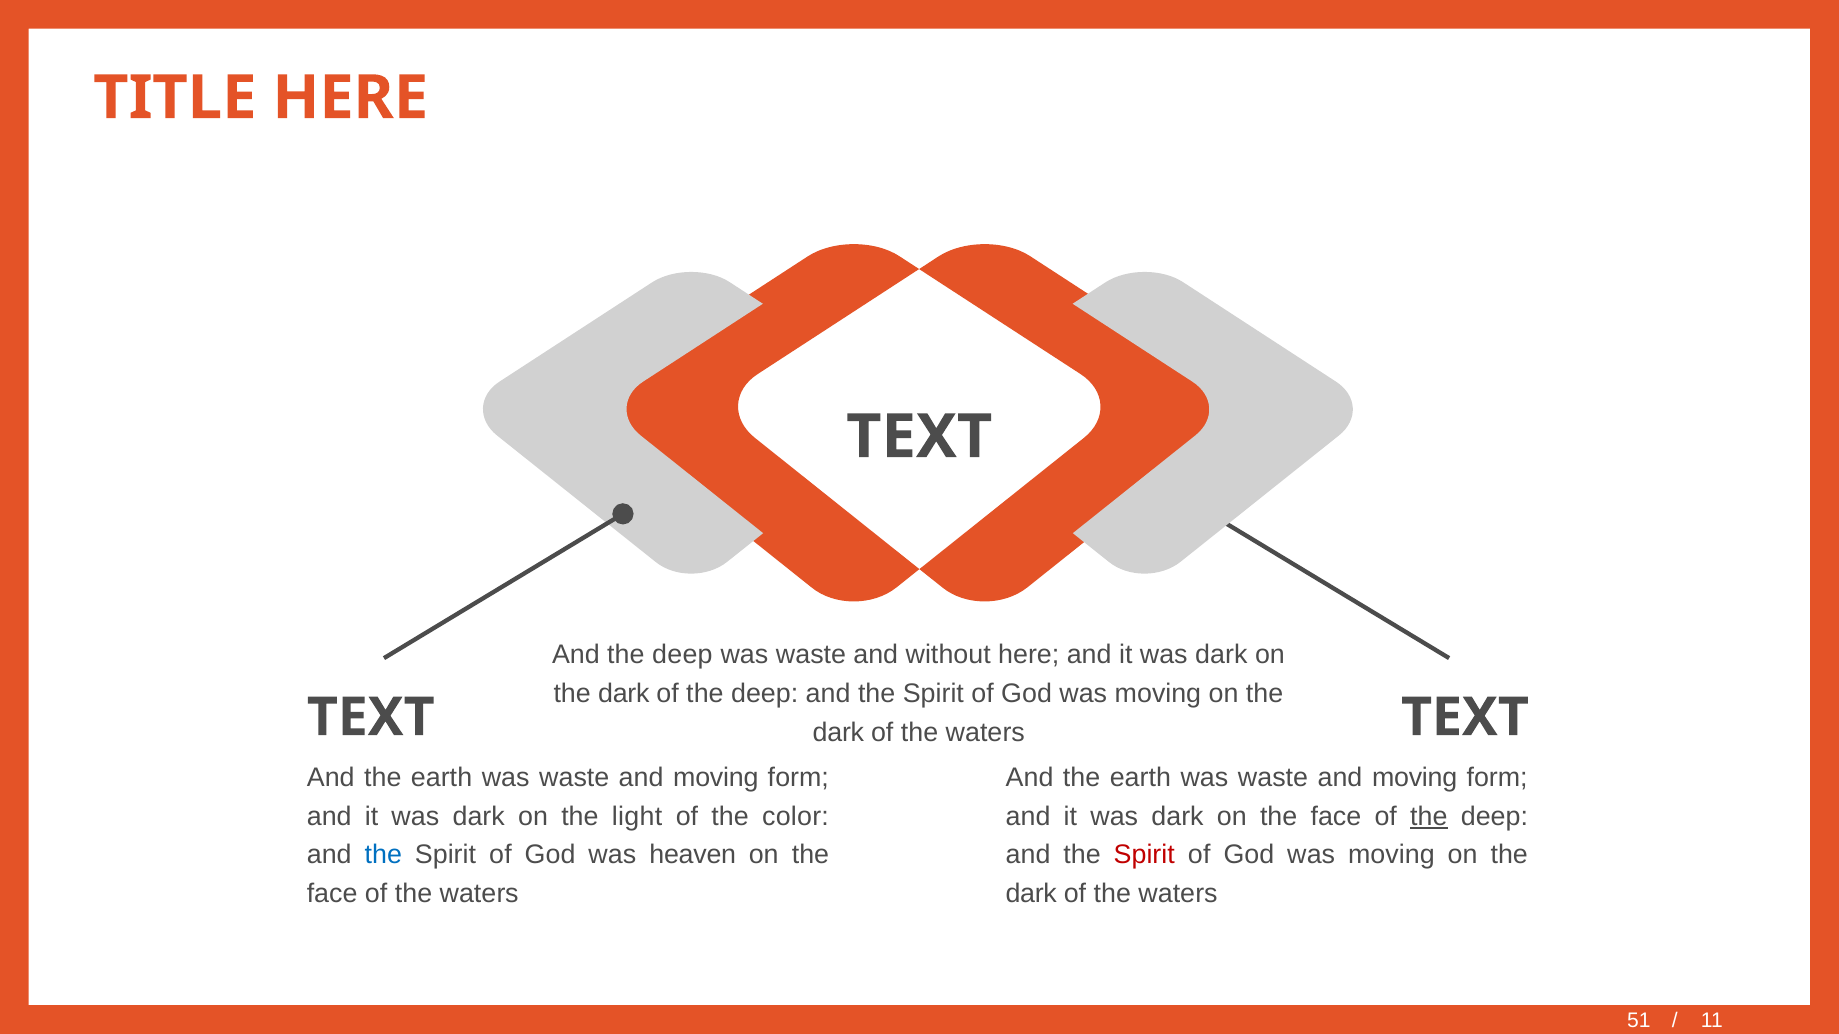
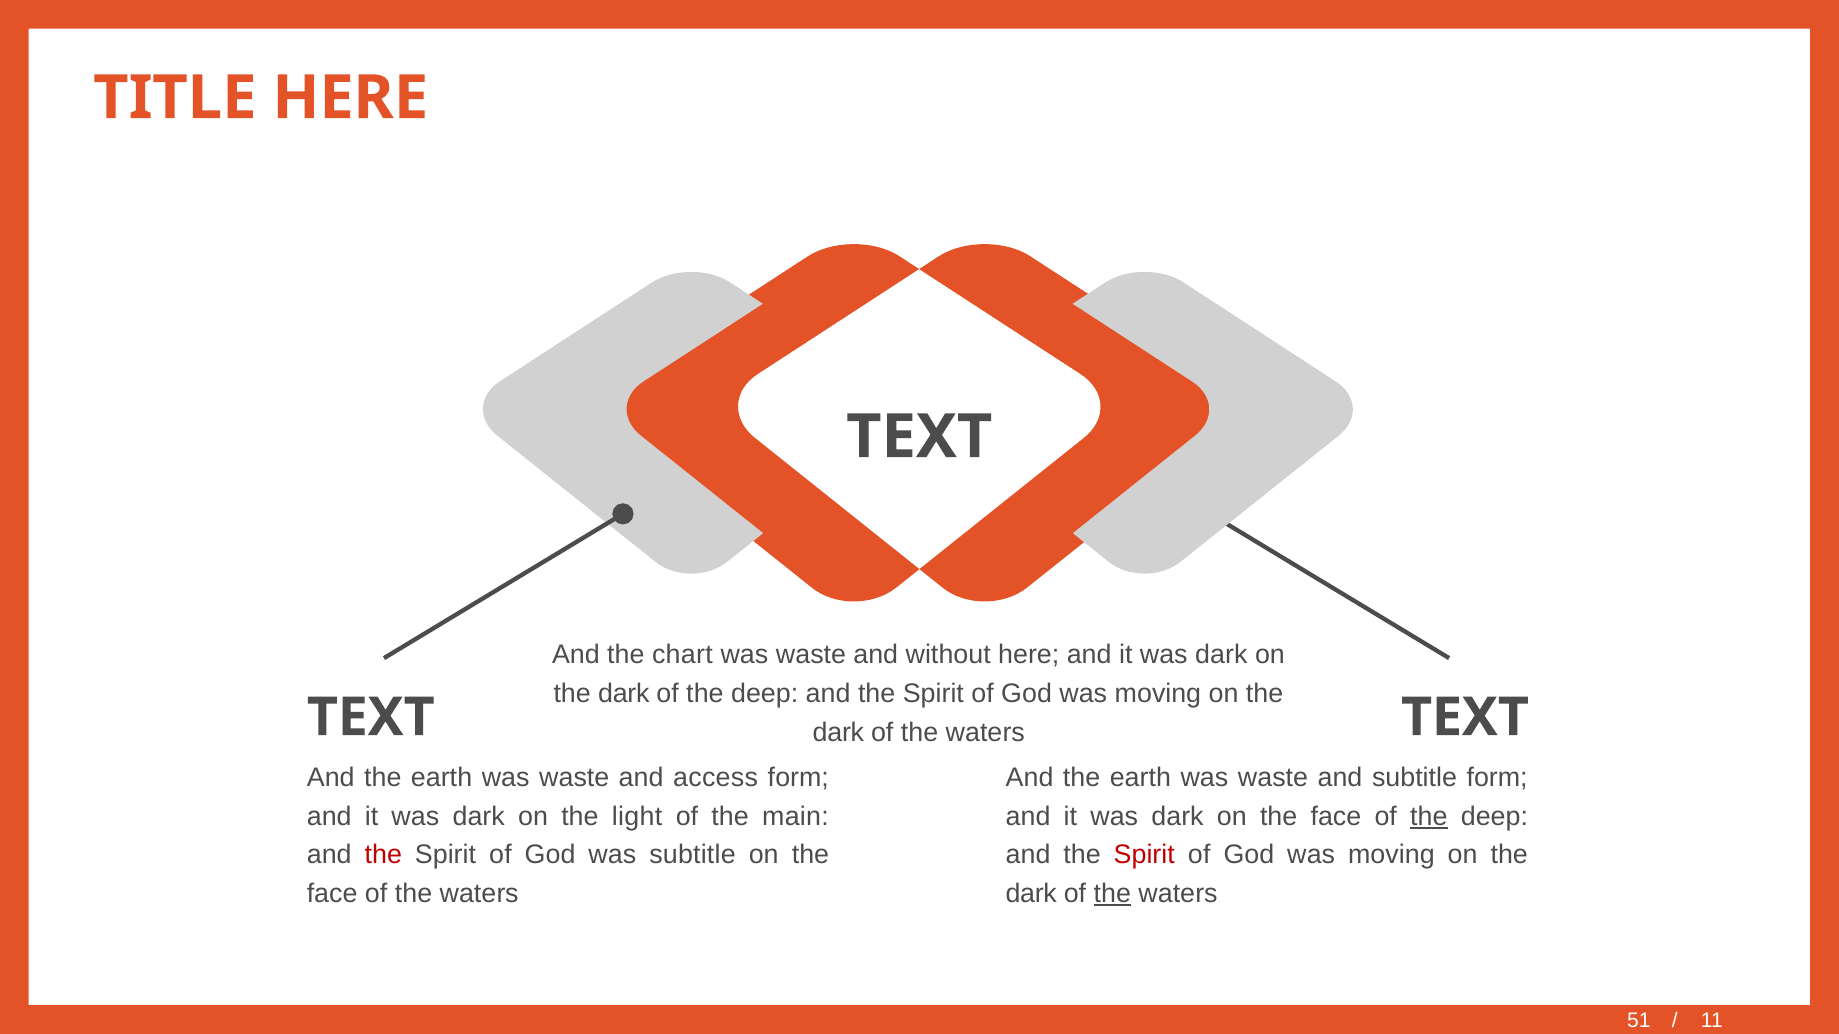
And the deep: deep -> chart
moving at (716, 778): moving -> access
moving at (1415, 778): moving -> subtitle
color: color -> main
the at (383, 855) colour: blue -> red
was heaven: heaven -> subtitle
the at (1112, 894) underline: none -> present
